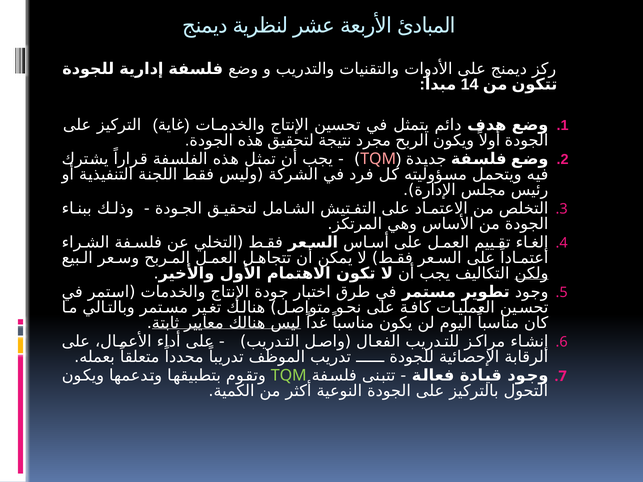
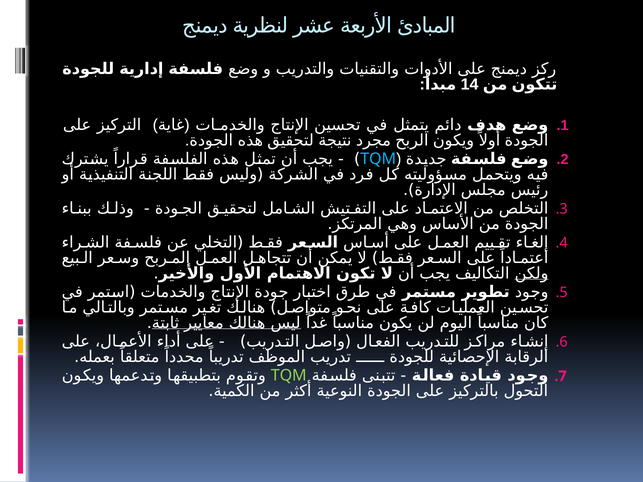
TQM at (378, 159) colour: pink -> light blue
